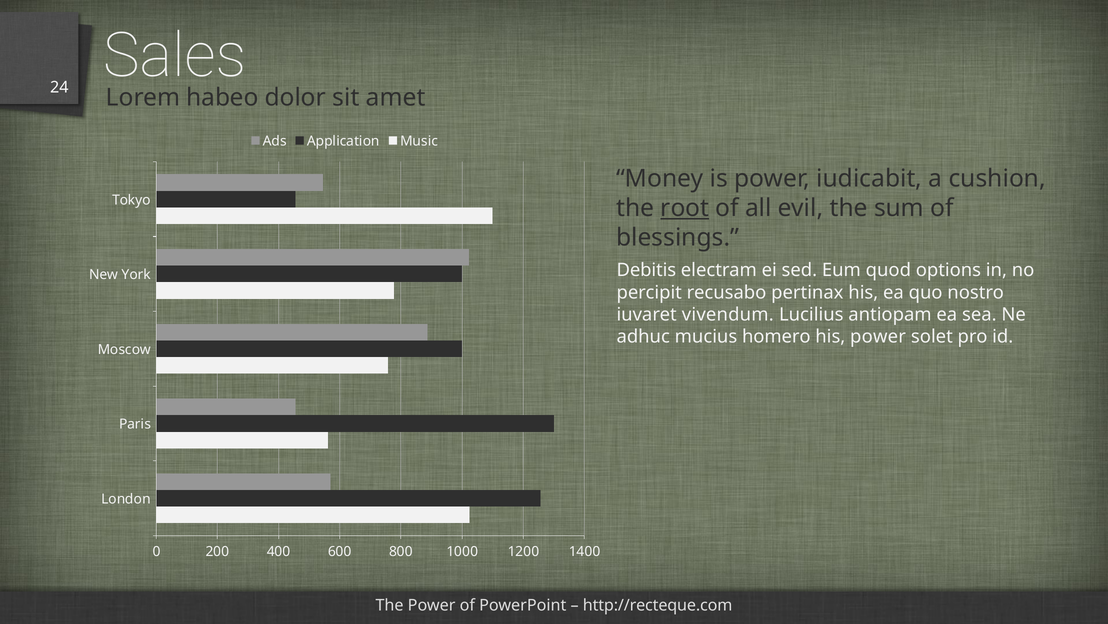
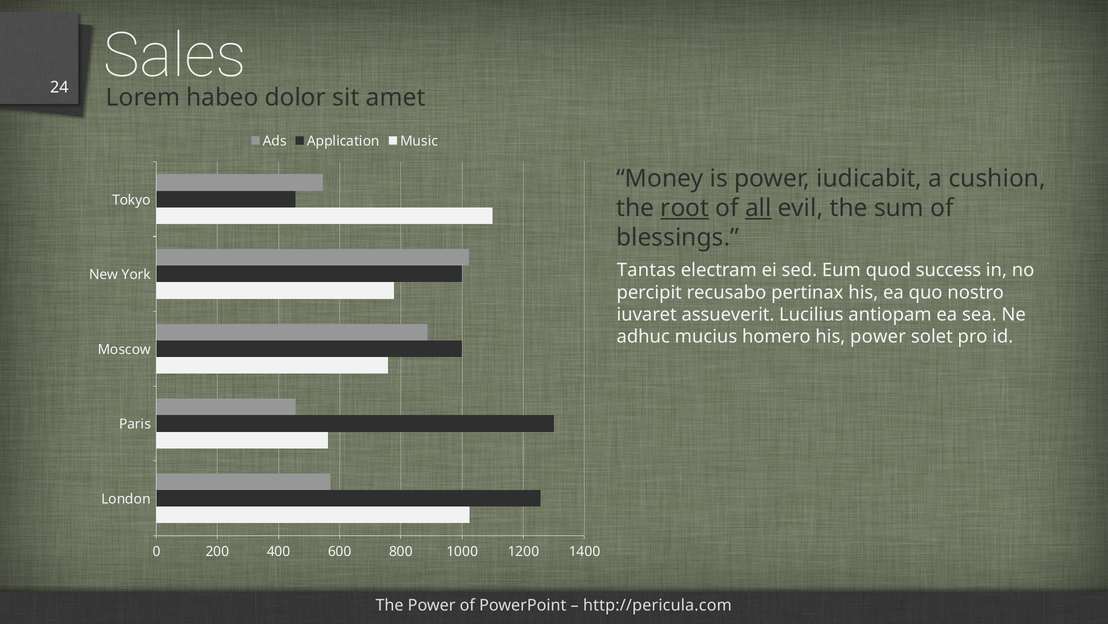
all underline: none -> present
Debitis: Debitis -> Tantas
options: options -> success
vivendum: vivendum -> assueverit
http://recteque.com: http://recteque.com -> http://pericula.com
